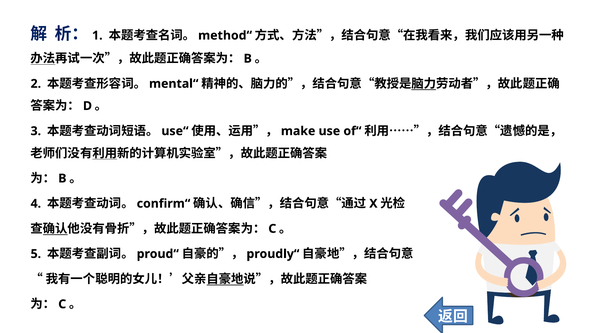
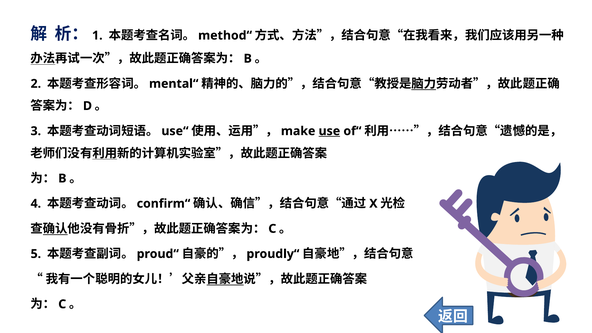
use underline: none -> present
